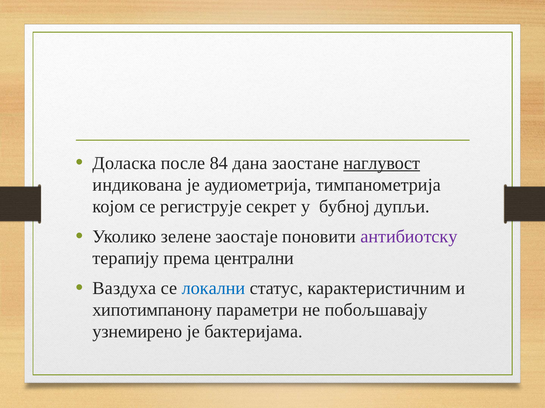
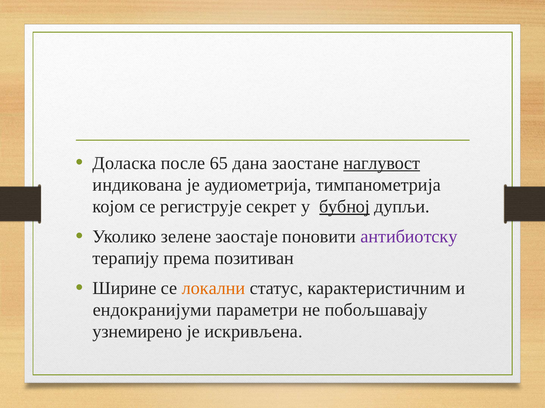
84: 84 -> 65
бубној underline: none -> present
централни: централни -> позитиван
Ваздуха: Ваздуха -> Ширине
локални colour: blue -> orange
хипотимпанону: хипотимпанону -> ендокранијуми
бактеријама: бактеријама -> искривљена
